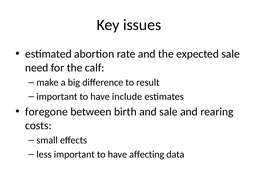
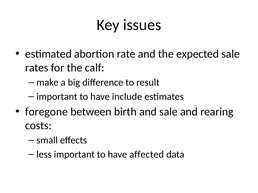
need: need -> rates
affecting: affecting -> affected
